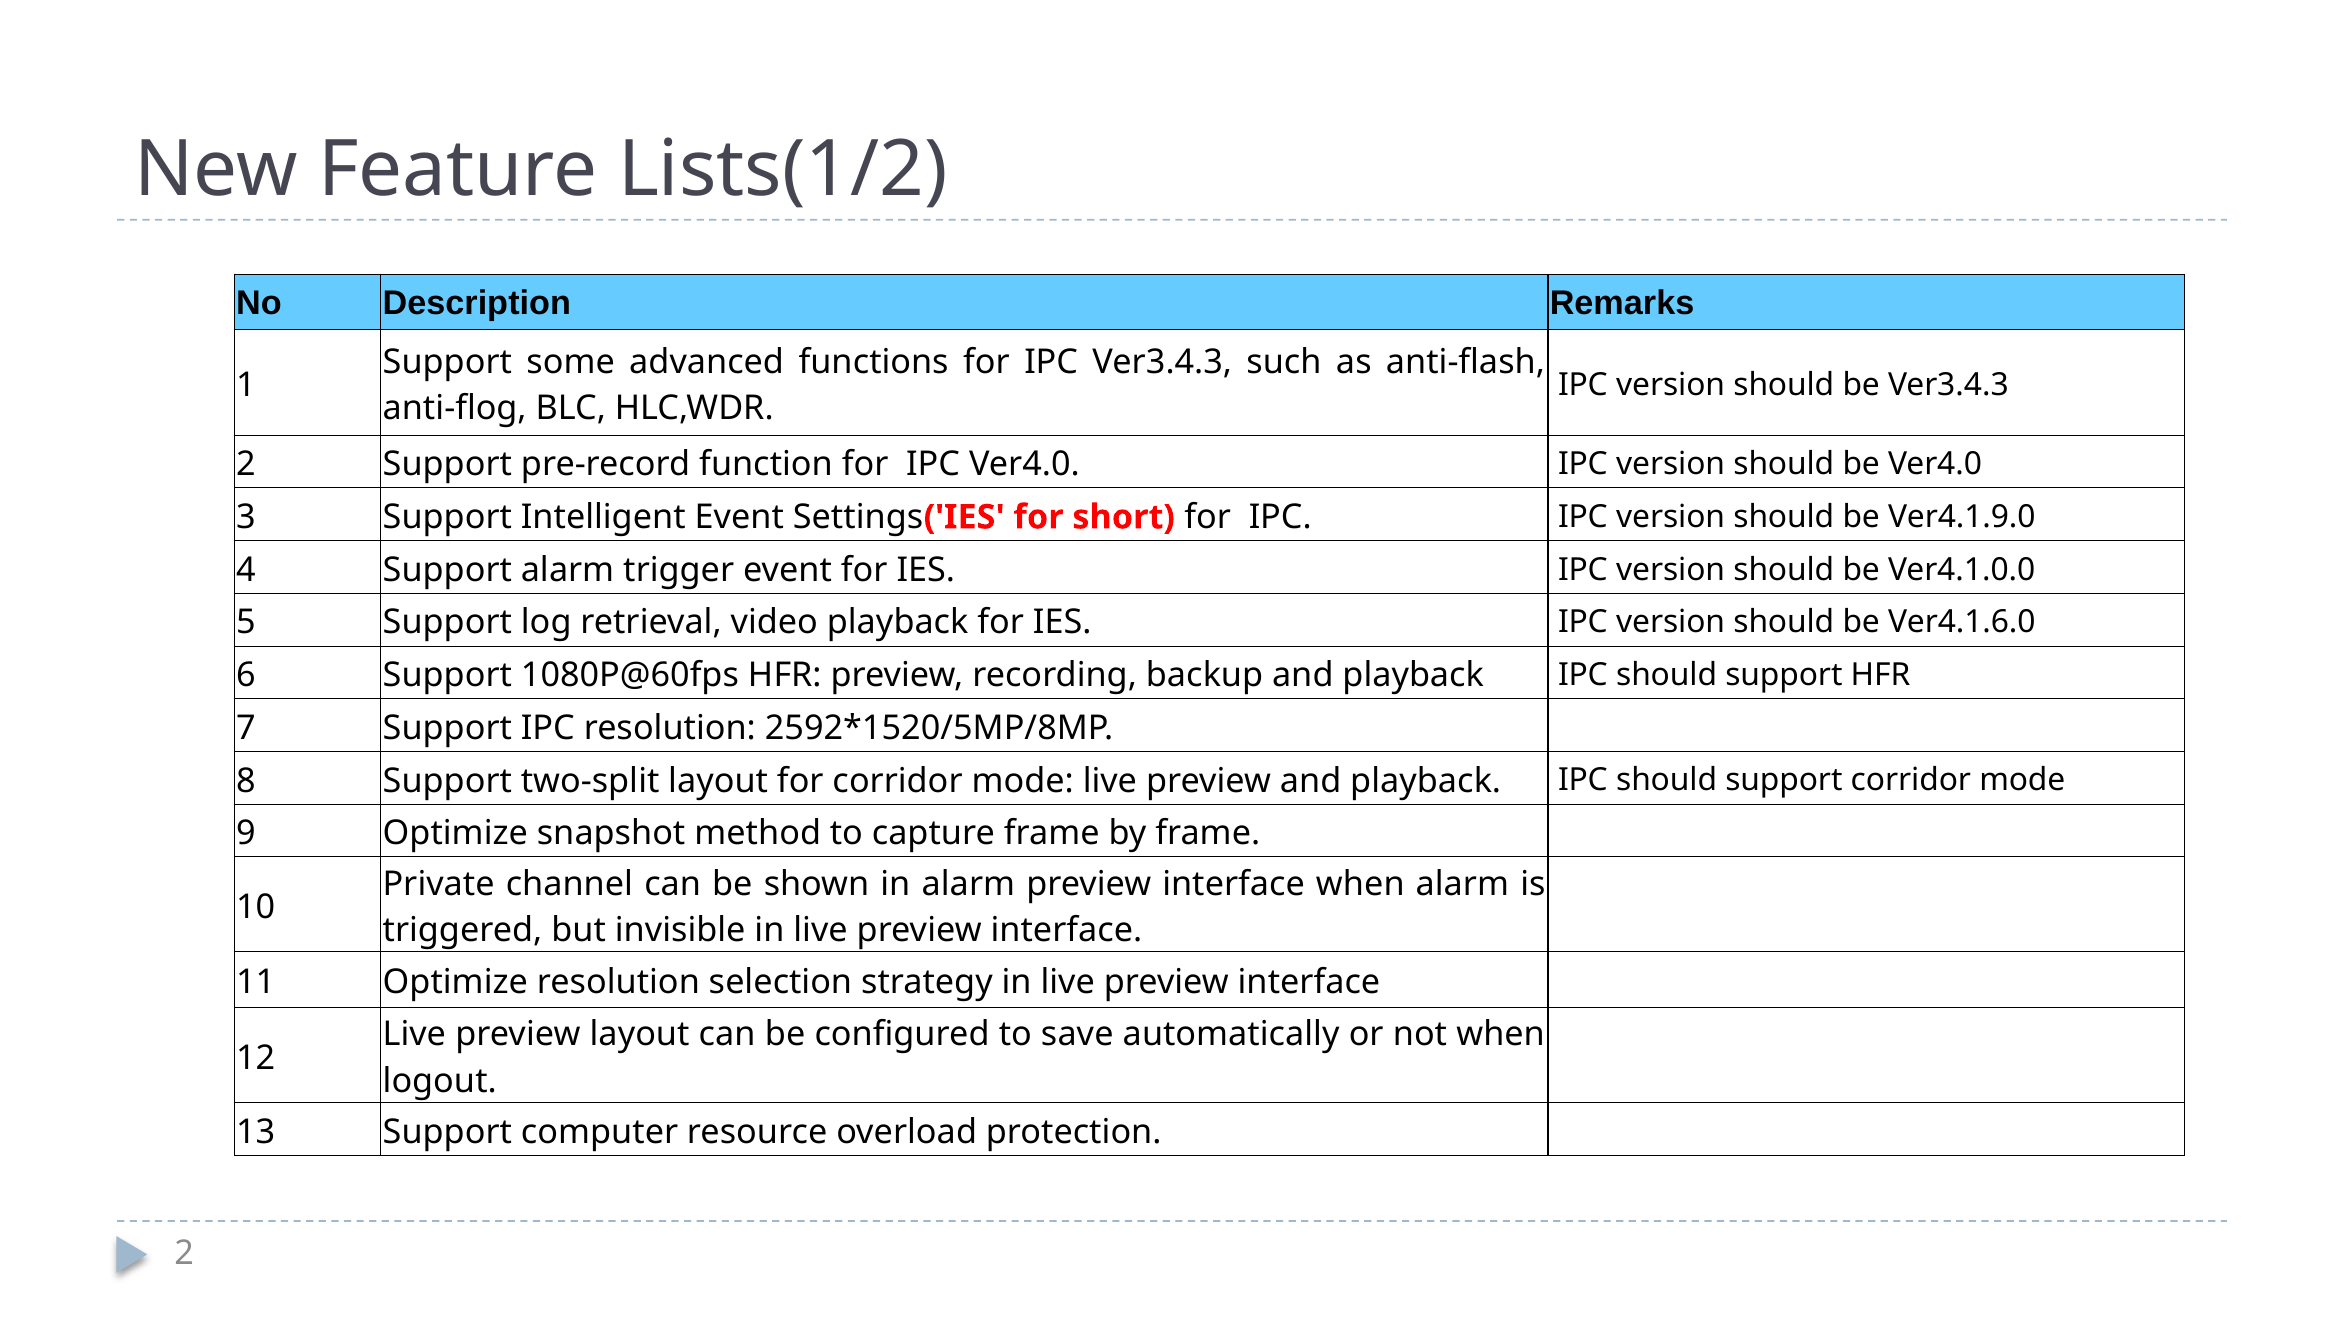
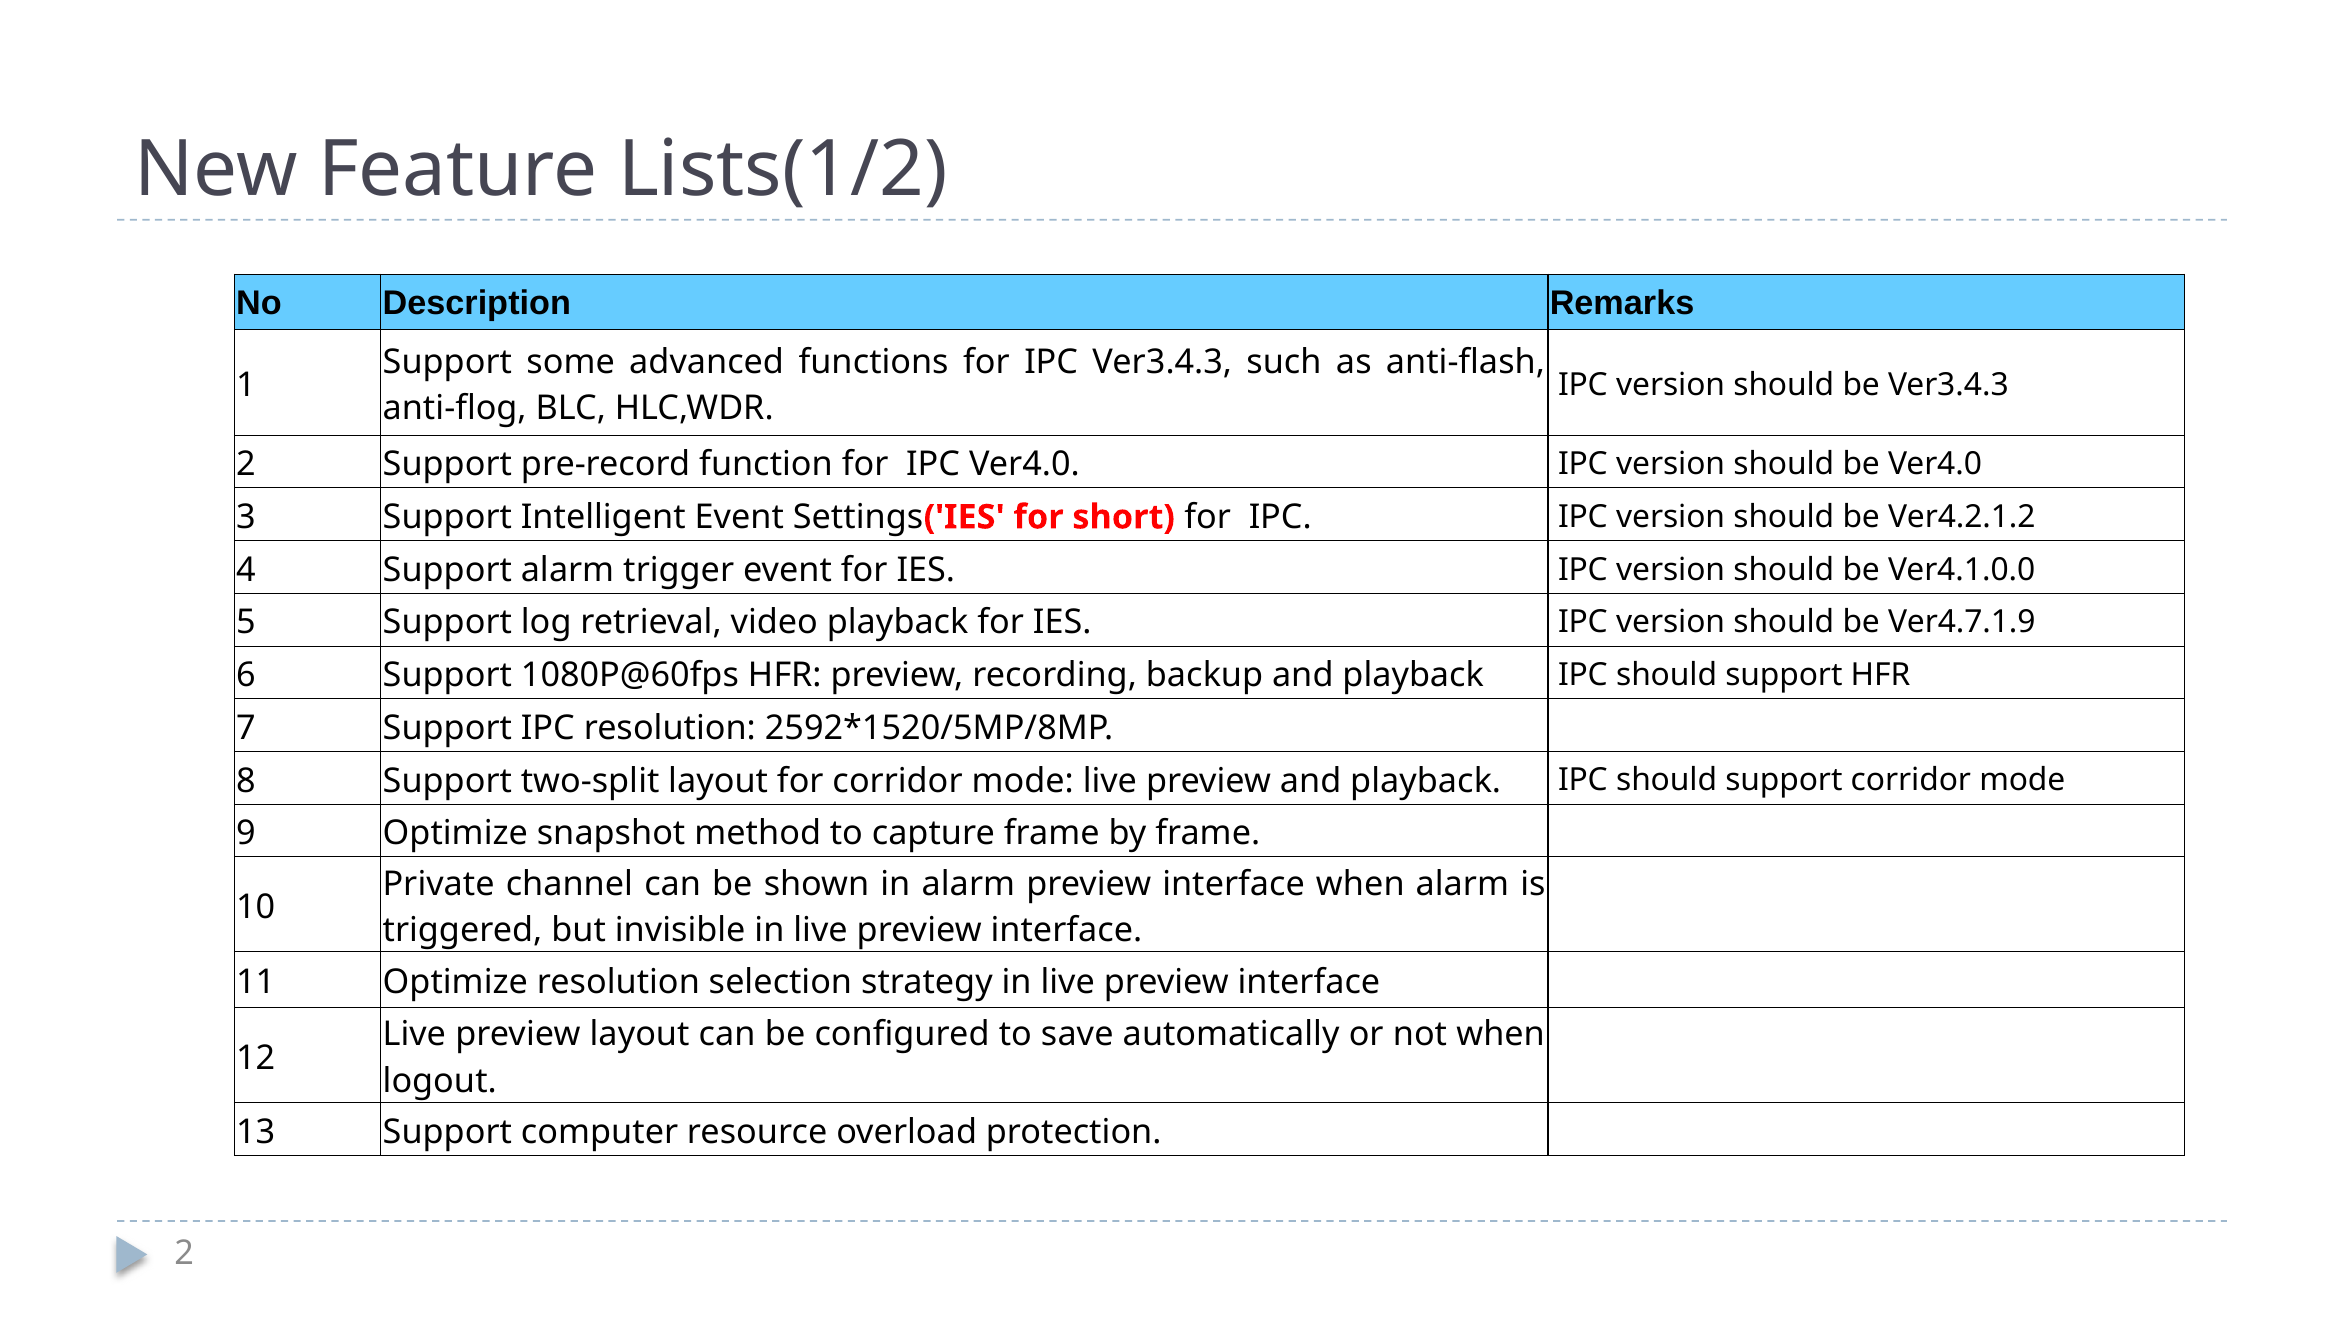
Ver4.1.9.0: Ver4.1.9.0 -> Ver4.2.1.2
Ver4.1.6.0: Ver4.1.6.0 -> Ver4.7.1.9
